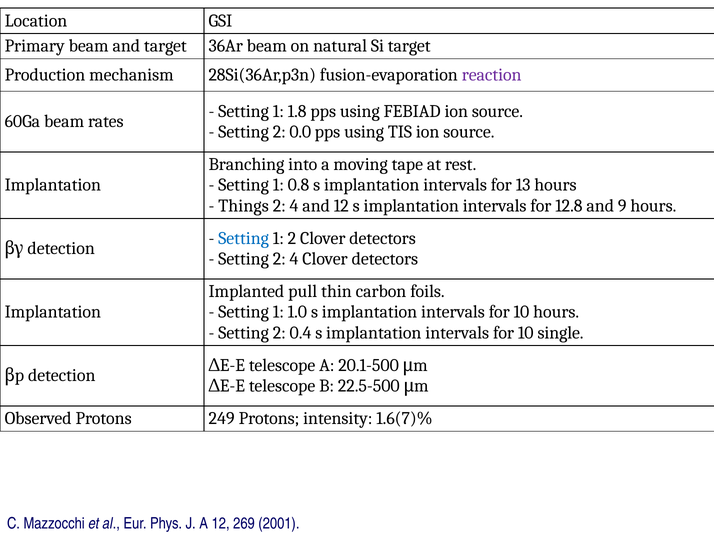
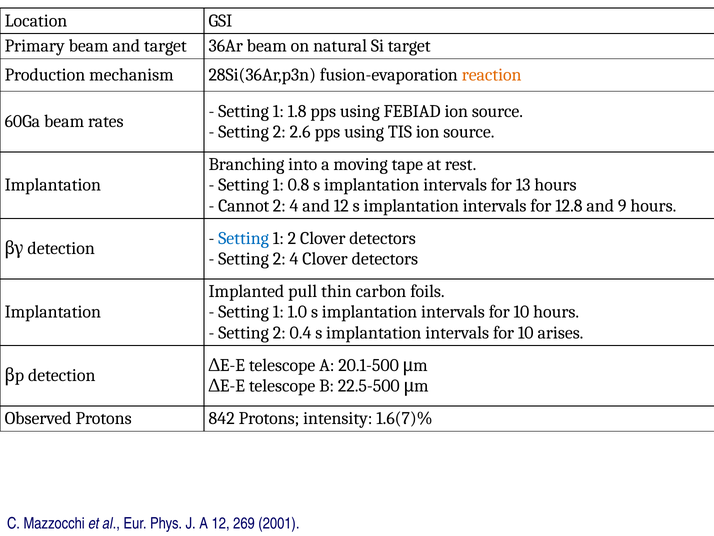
reaction colour: purple -> orange
0.0: 0.0 -> 2.6
Things: Things -> Cannot
single: single -> arises
249: 249 -> 842
